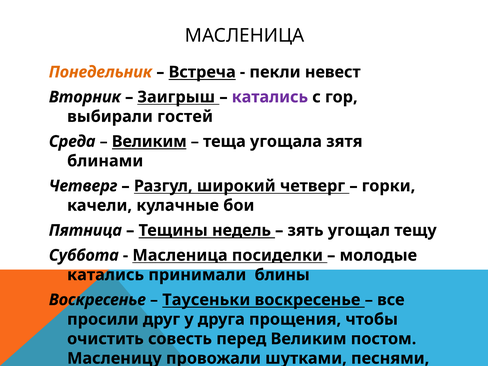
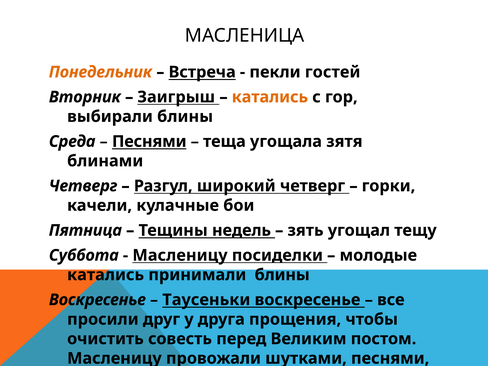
невест: невест -> гостей
катались at (270, 97) colour: purple -> orange
выбирали гостей: гостей -> блины
Великим at (149, 141): Великим -> Песнями
Масленица at (180, 255): Масленица -> Масленицу
